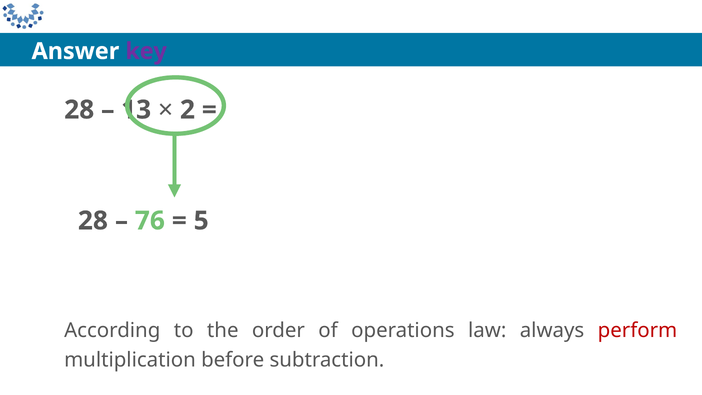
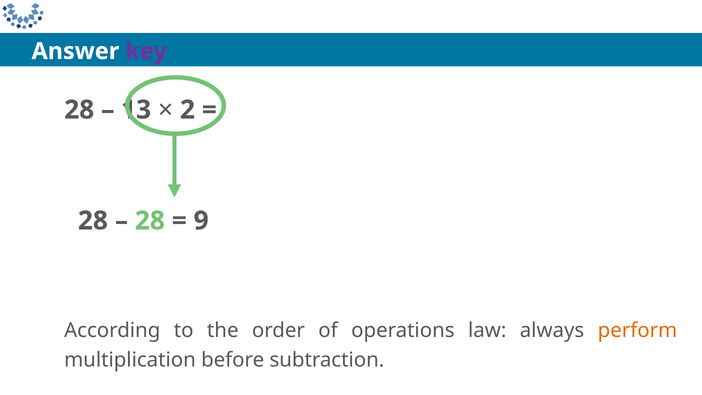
76 at (150, 221): 76 -> 28
5: 5 -> 9
perform colour: red -> orange
